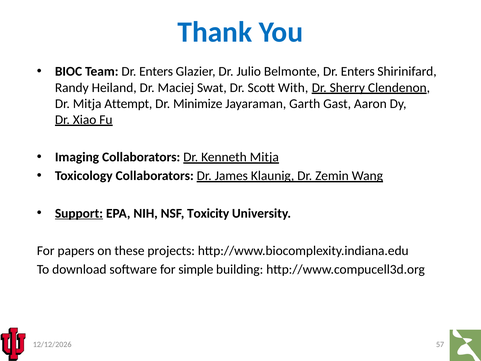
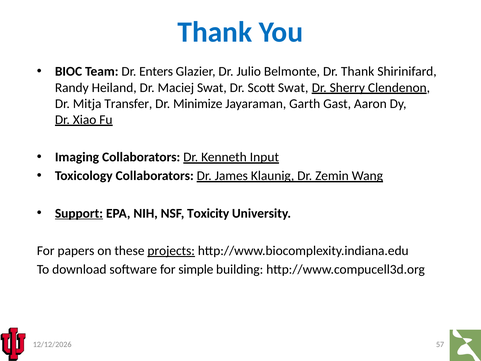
Belmonte Dr Enters: Enters -> Thank
Scott With: With -> Swat
Attempt: Attempt -> Transfer
Kenneth Mitja: Mitja -> Input
projects underline: none -> present
